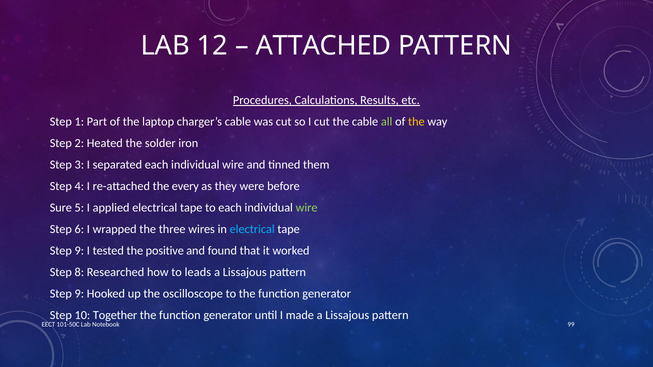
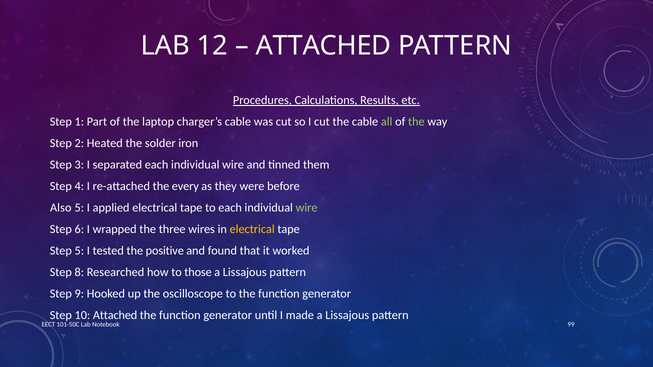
the at (416, 122) colour: yellow -> light green
Sure: Sure -> Also
electrical at (252, 229) colour: light blue -> yellow
9 at (79, 251): 9 -> 5
leads: leads -> those
10 Together: Together -> Attached
